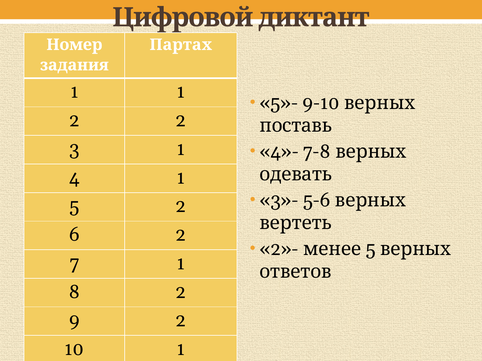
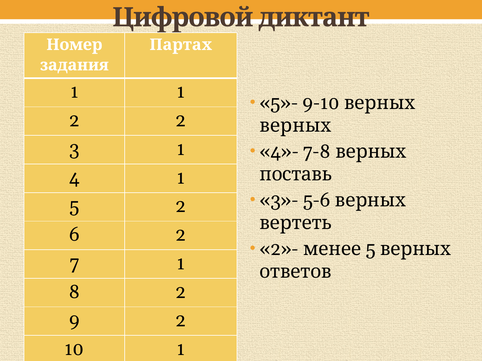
поставь at (296, 126): поставь -> верных
одевать: одевать -> поставь
